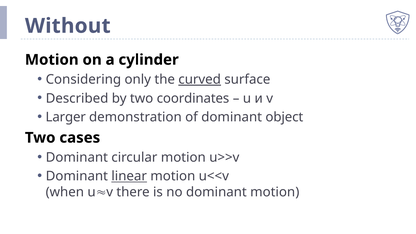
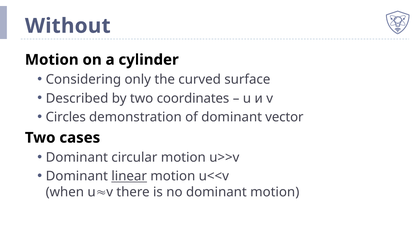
curved underline: present -> none
Larger: Larger -> Circles
object: object -> vector
